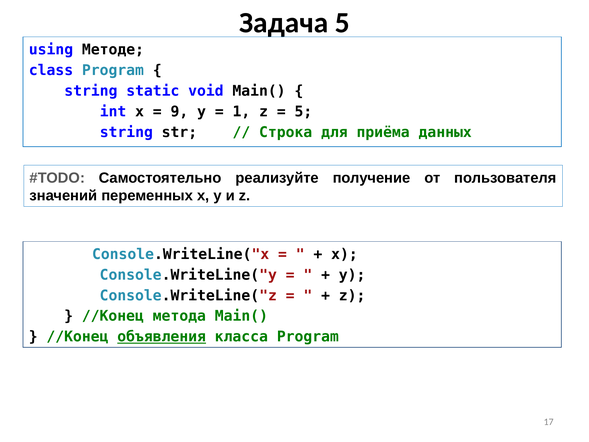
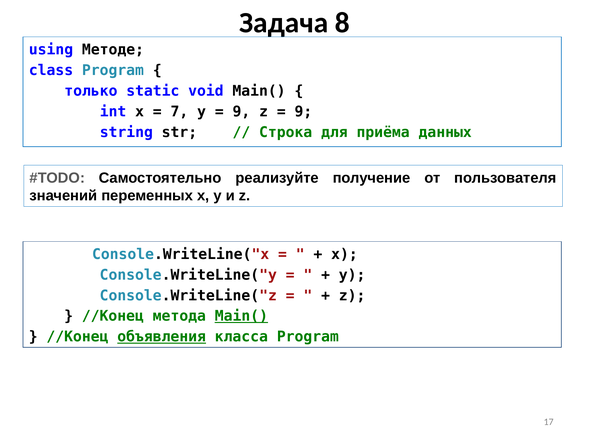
Задача 5: 5 -> 8
string at (91, 91): string -> только
9: 9 -> 7
1 at (241, 111): 1 -> 9
5 at (303, 111): 5 -> 9
Main( at (241, 316) underline: none -> present
